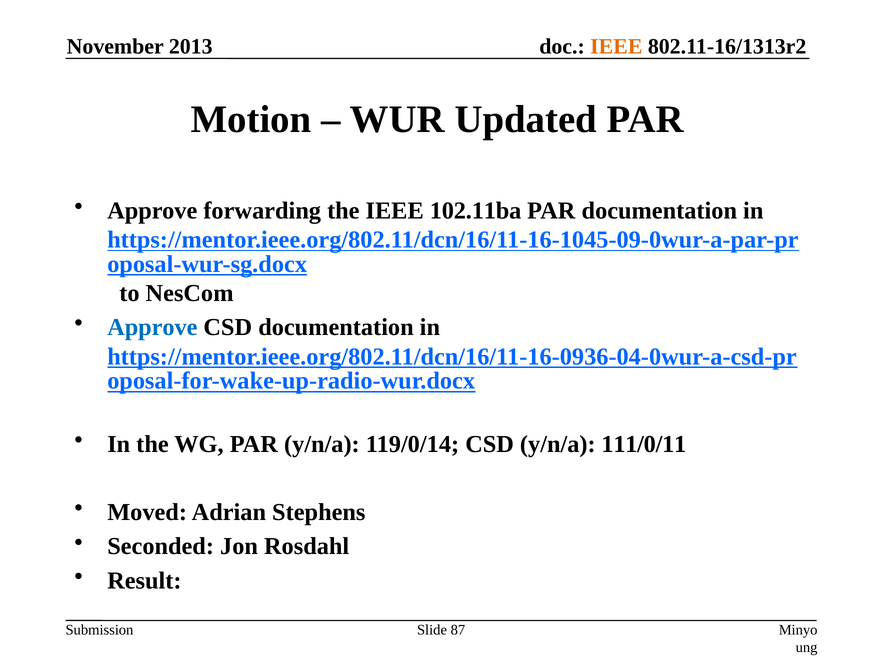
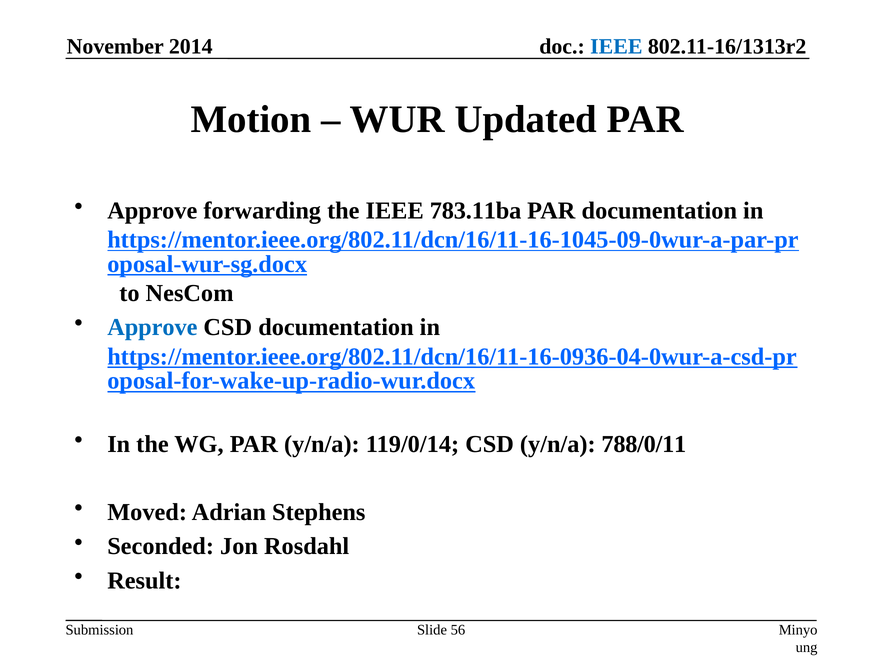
2013: 2013 -> 2014
IEEE at (616, 47) colour: orange -> blue
102.11ba: 102.11ba -> 783.11ba
111/0/11: 111/0/11 -> 788/0/11
87: 87 -> 56
